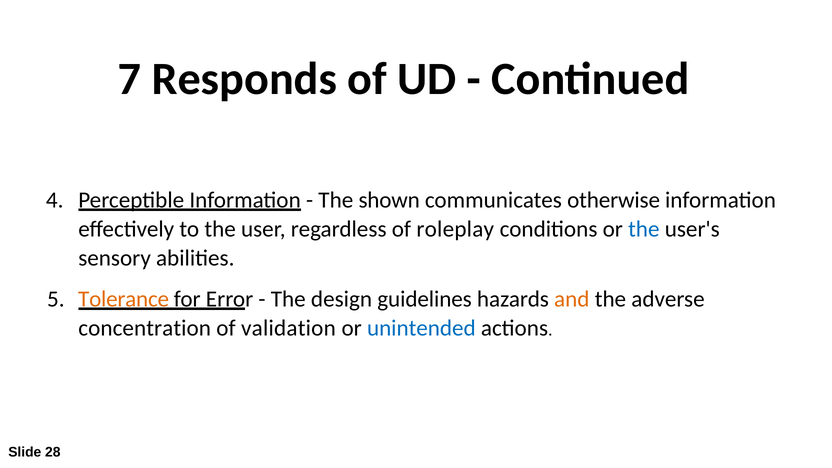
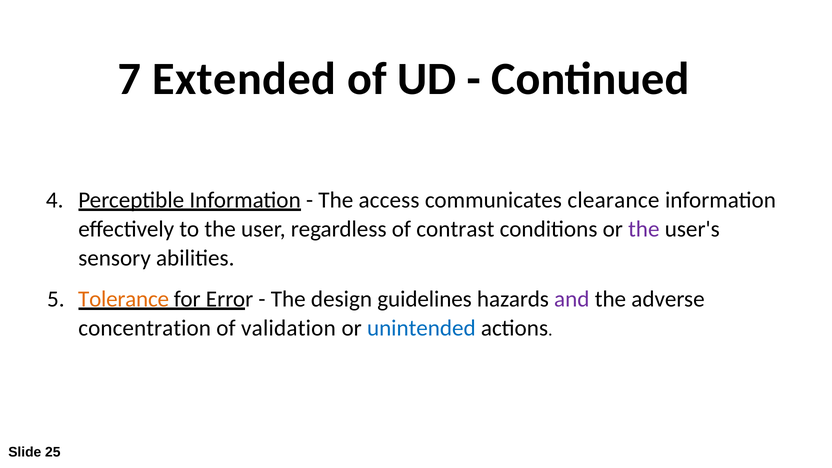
Responds: Responds -> Extended
shown: shown -> access
otherwise: otherwise -> clearance
roleplay: roleplay -> contrast
the at (644, 229) colour: blue -> purple
and colour: orange -> purple
28: 28 -> 25
